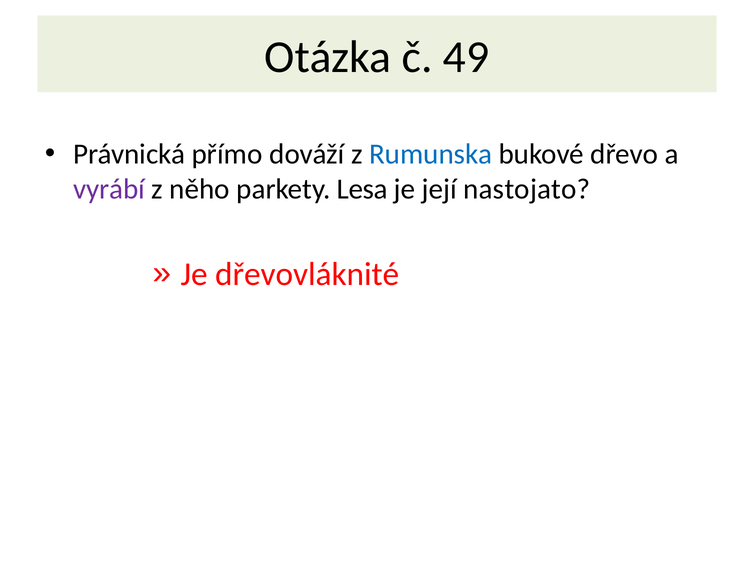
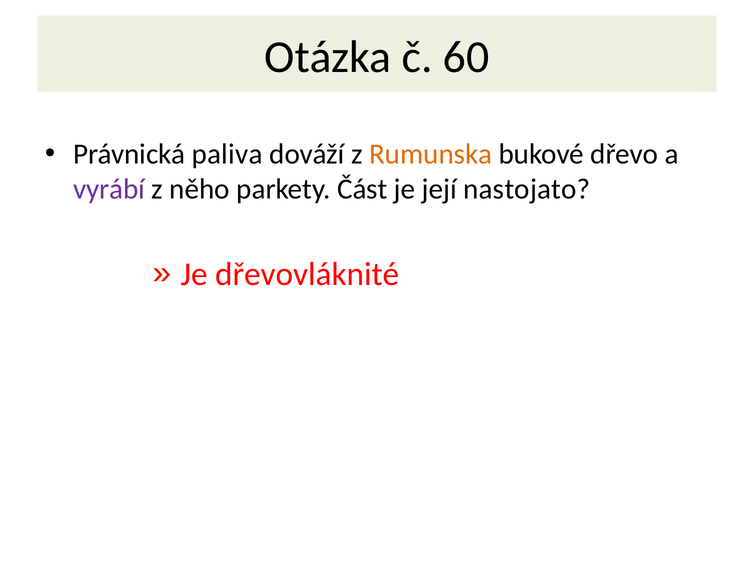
49: 49 -> 60
přímo: přímo -> paliva
Rumunska colour: blue -> orange
Lesa: Lesa -> Část
